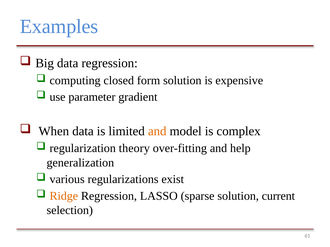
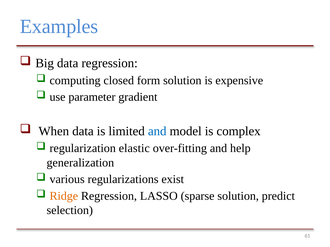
and at (157, 131) colour: orange -> blue
theory: theory -> elastic
current: current -> predict
